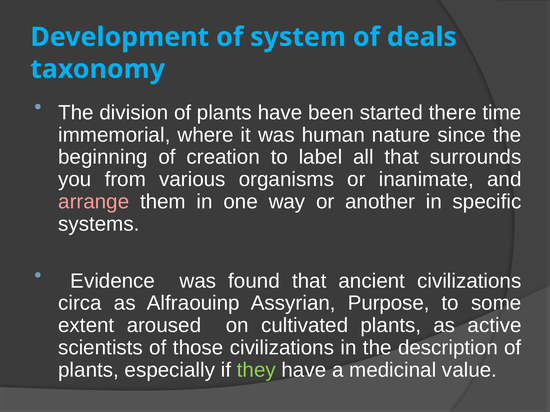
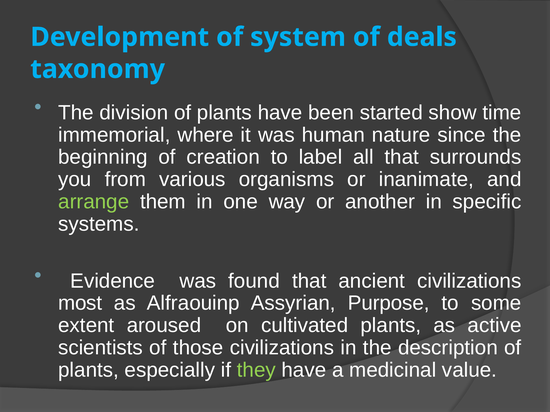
there: there -> show
arrange colour: pink -> light green
circa: circa -> most
